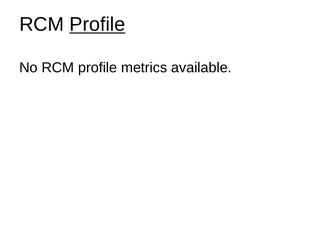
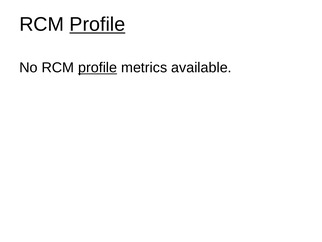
profile at (98, 68) underline: none -> present
